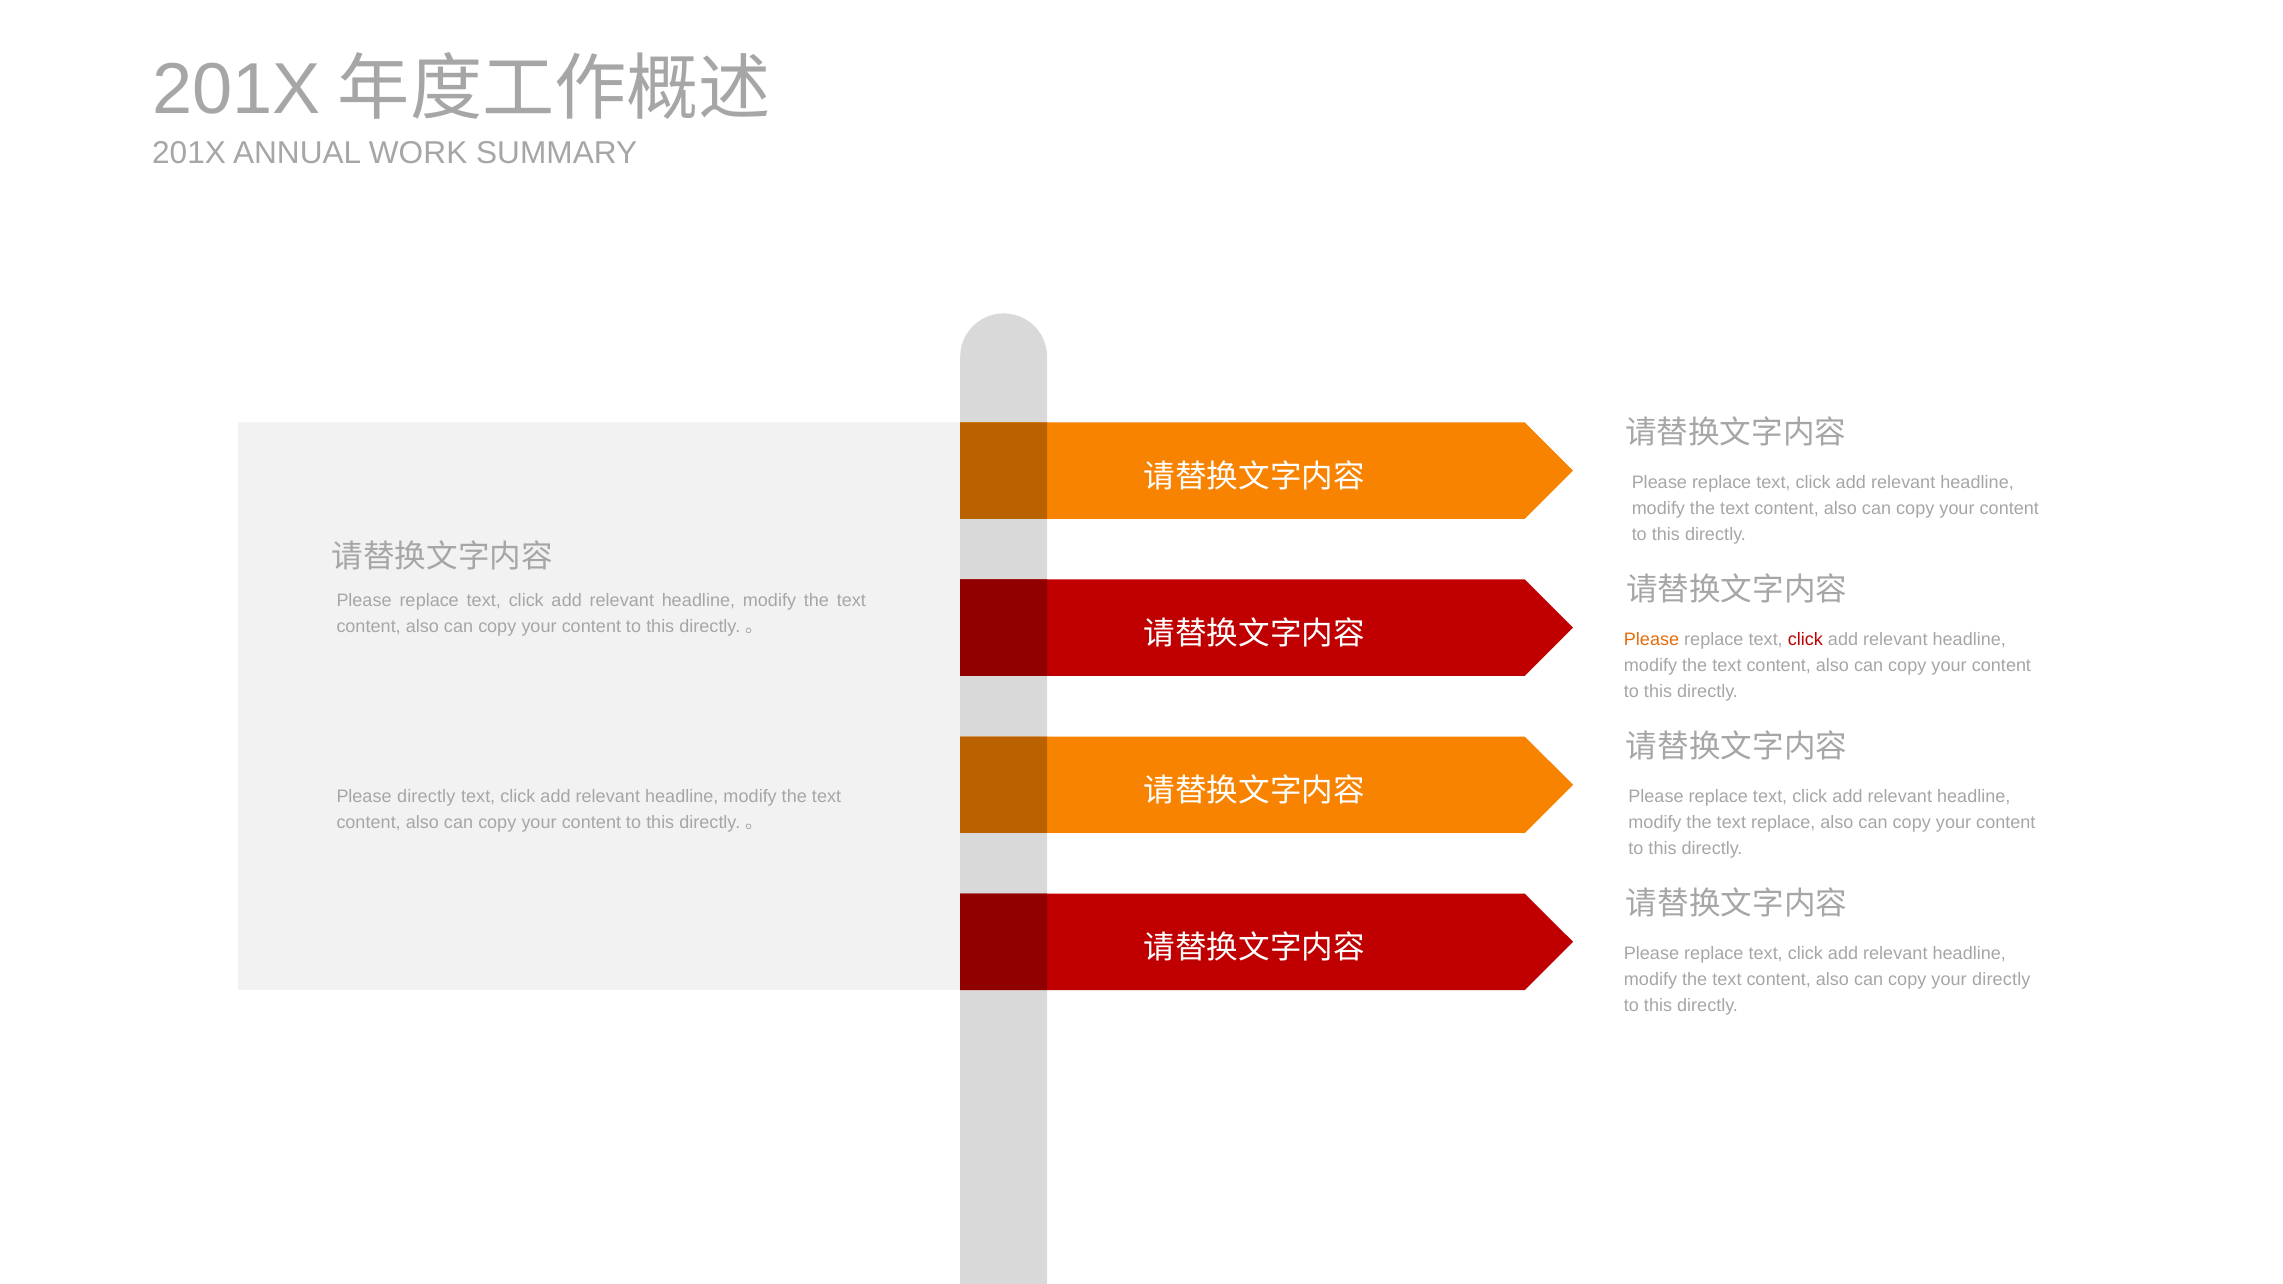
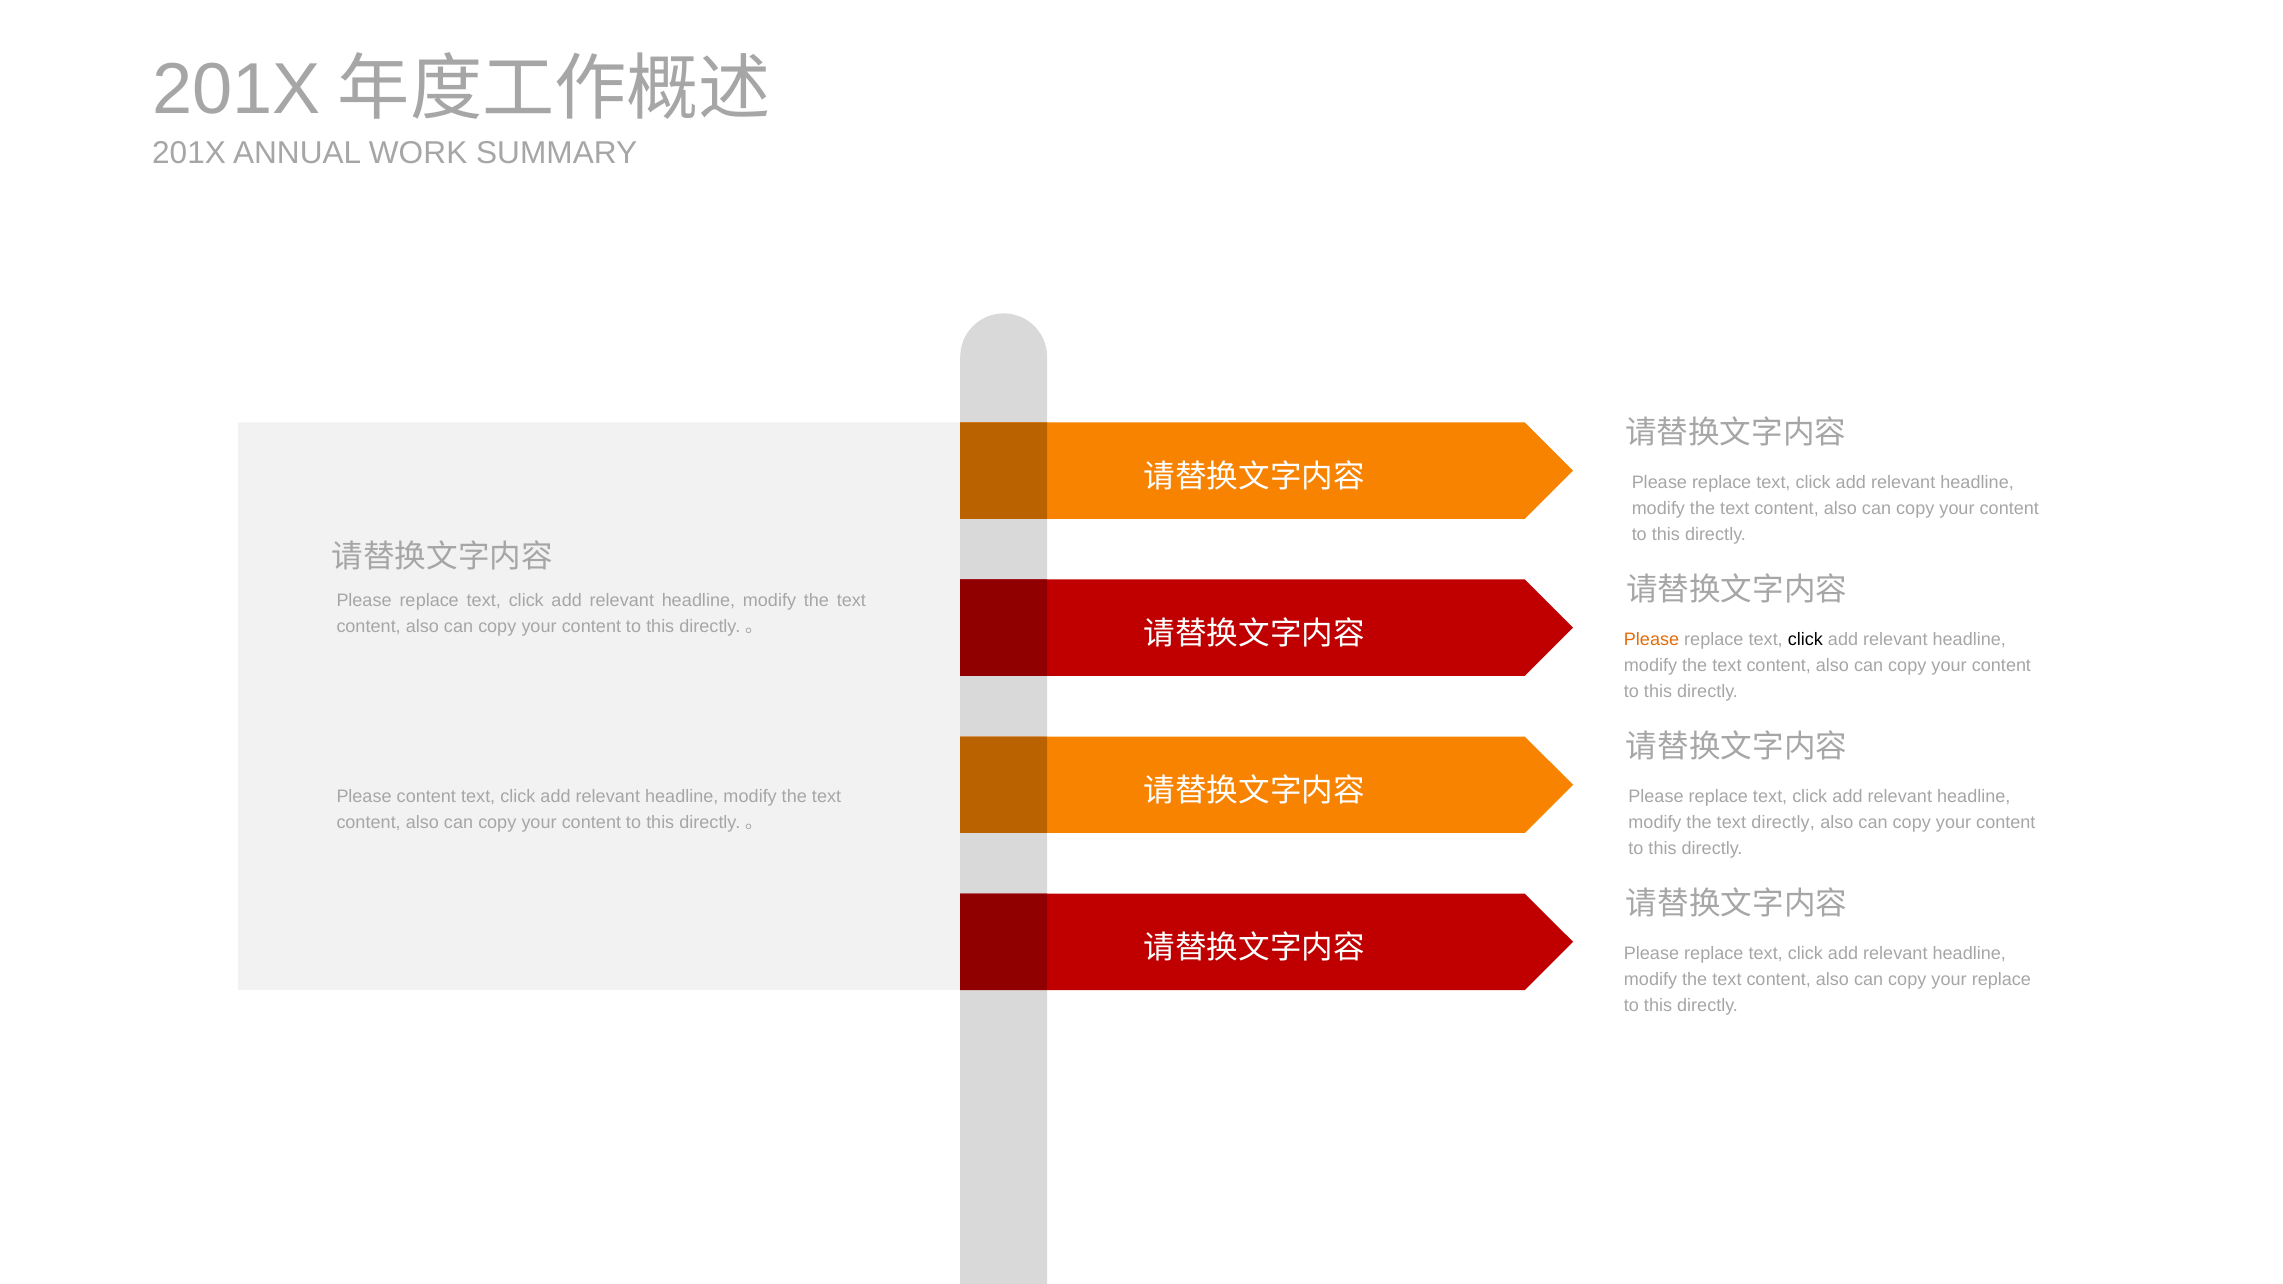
click at (1805, 640) colour: red -> black
Please directly: directly -> content
text replace: replace -> directly
your directly: directly -> replace
